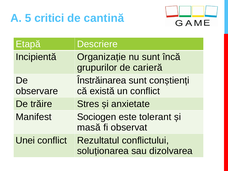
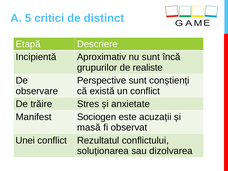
cantină: cantină -> distinct
Organizație: Organizație -> Aproximativ
carieră: carieră -> realiste
Înstrăinarea: Înstrăinarea -> Perspective
tolerant: tolerant -> acuzații
